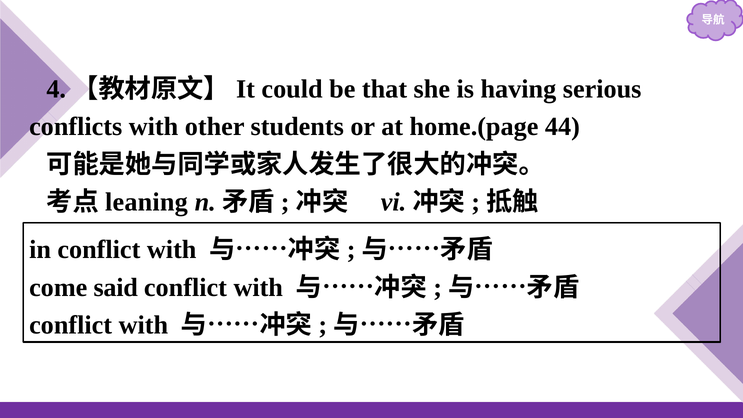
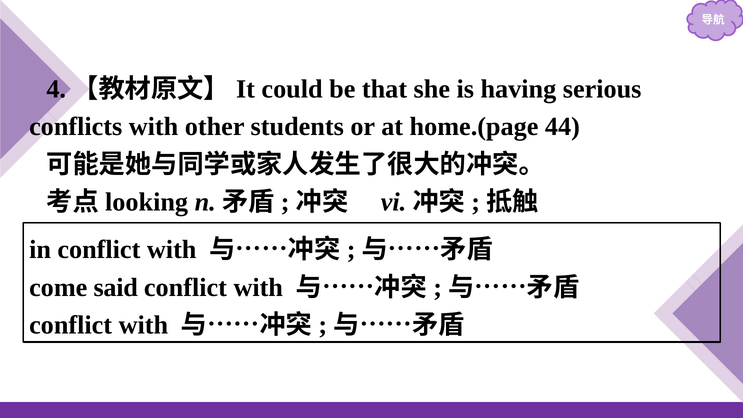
leaning: leaning -> looking
